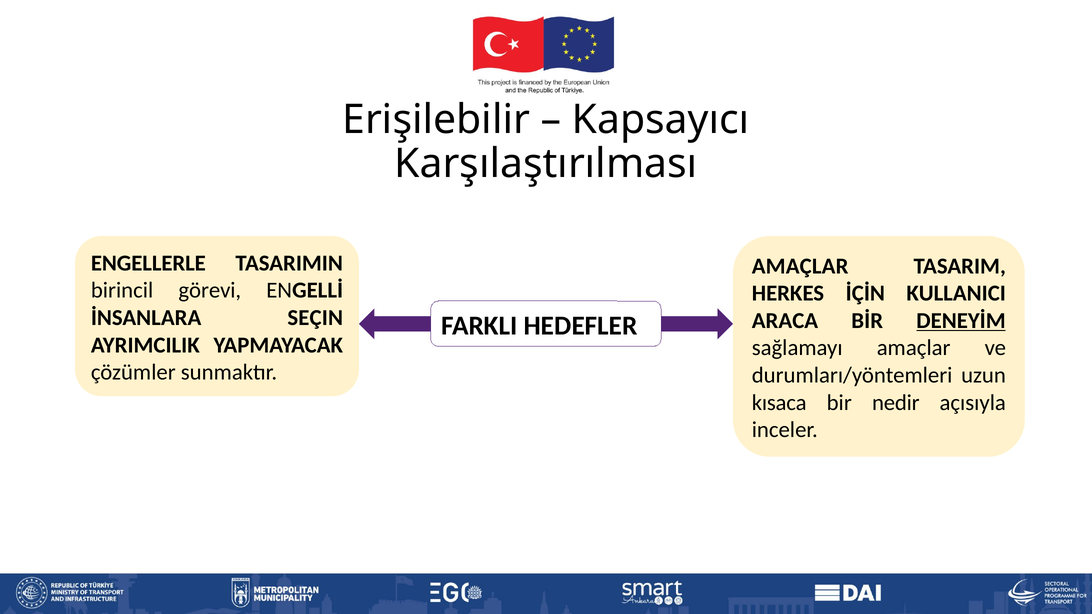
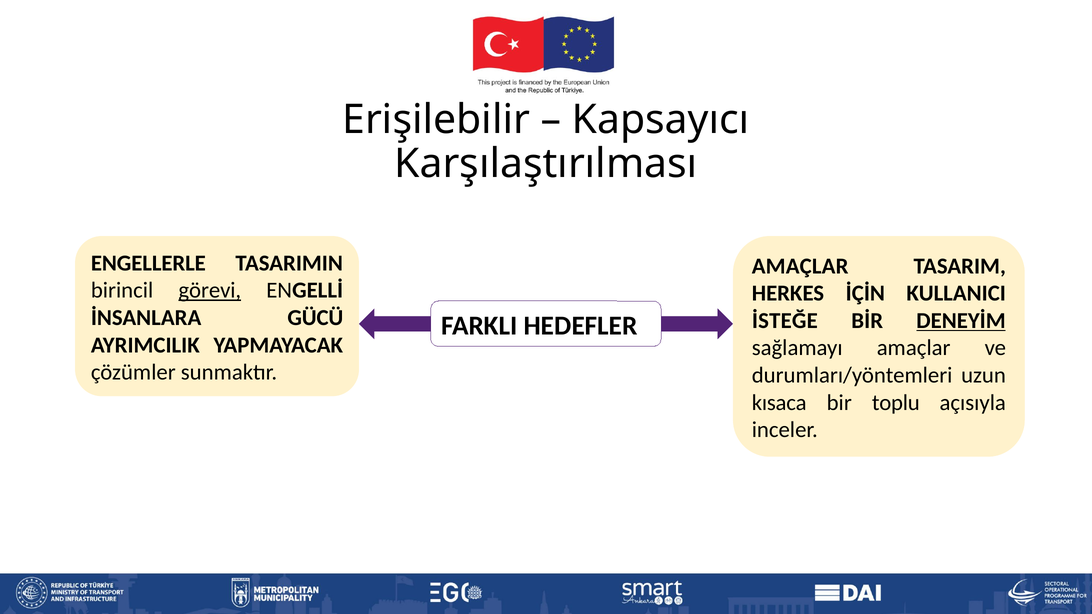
görevi underline: none -> present
SEÇIN: SEÇIN -> GÜCÜ
ARACA: ARACA -> İSTEĞE
nedir: nedir -> toplu
